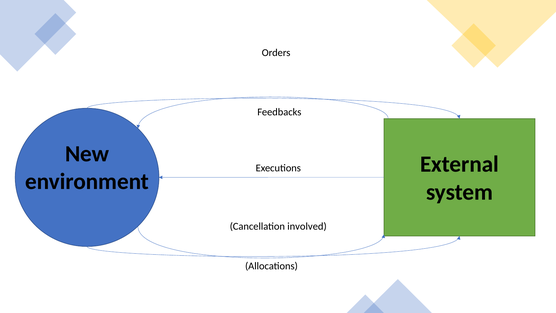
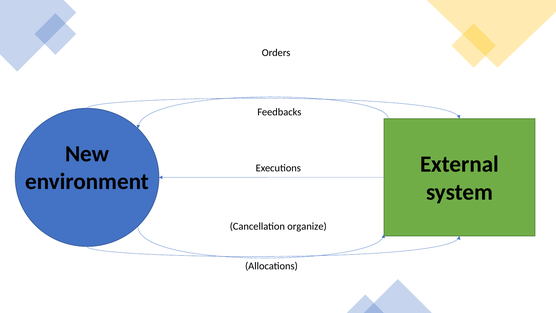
involved: involved -> organize
